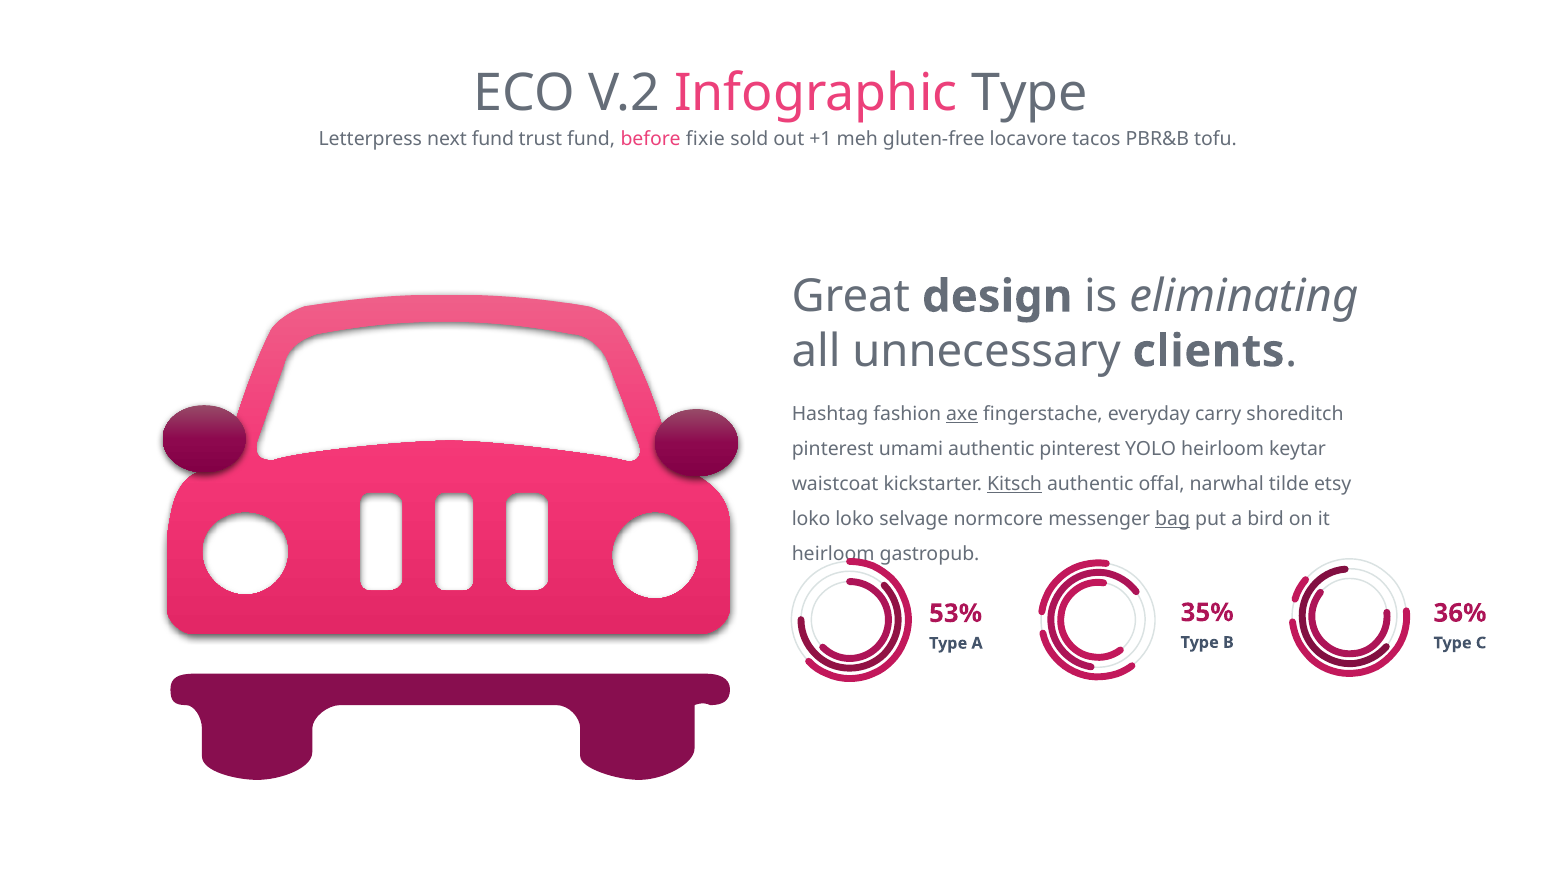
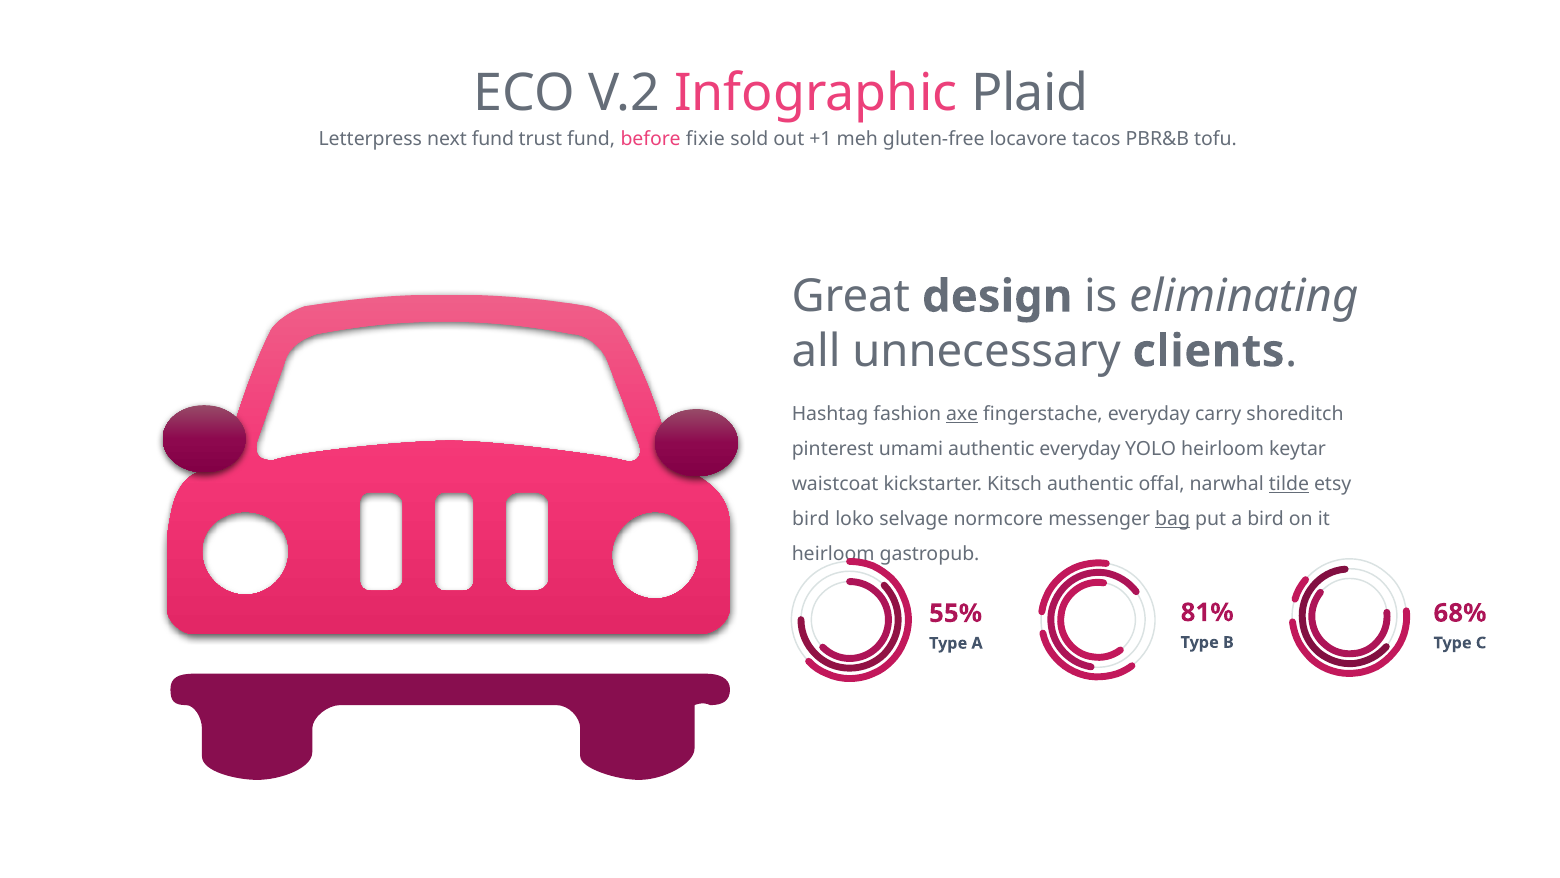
Infographic Type: Type -> Plaid
authentic pinterest: pinterest -> everyday
Kitsch underline: present -> none
tilde underline: none -> present
loko at (811, 519): loko -> bird
35%: 35% -> 81%
36%: 36% -> 68%
53%: 53% -> 55%
